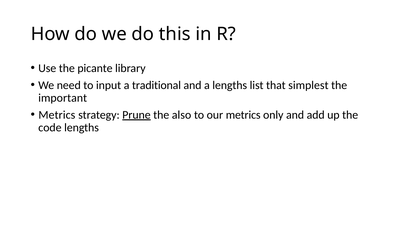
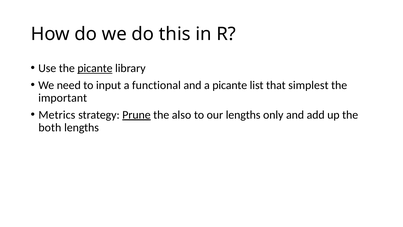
picante at (95, 68) underline: none -> present
traditional: traditional -> functional
a lengths: lengths -> picante
our metrics: metrics -> lengths
code: code -> both
